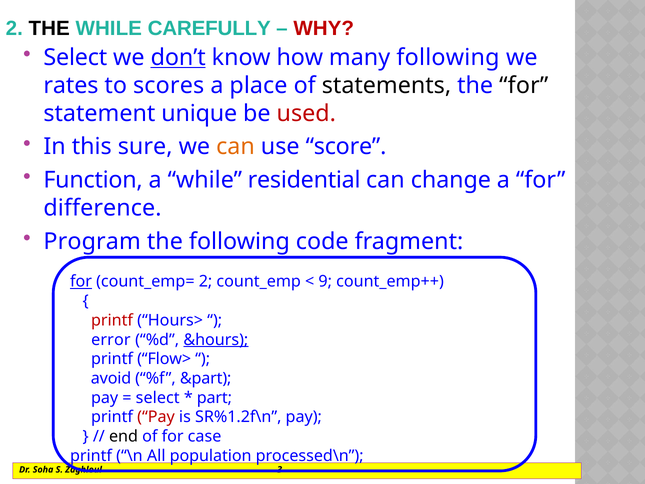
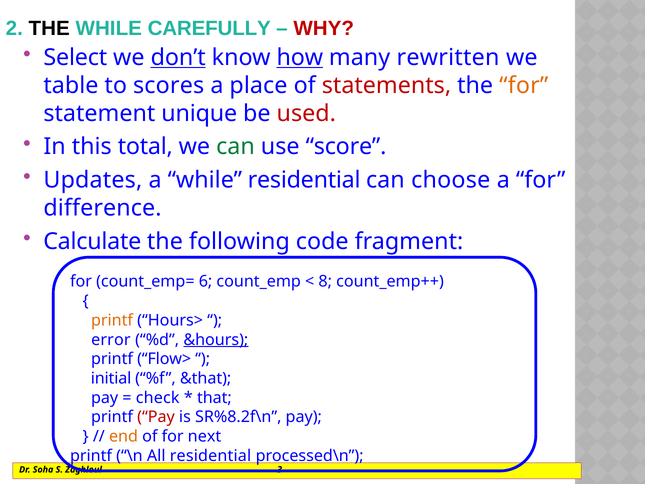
how underline: none -> present
many following: following -> rewritten
rates: rates -> table
statements colour: black -> red
for at (524, 85) colour: black -> orange
sure: sure -> total
can at (235, 147) colour: orange -> green
Function: Function -> Updates
change: change -> choose
Program: Program -> Calculate
for at (81, 282) underline: present -> none
count_emp= 2: 2 -> 6
9: 9 -> 8
printf at (112, 320) colour: red -> orange
avoid: avoid -> initial
&part: &part -> &that
select at (158, 398): select -> check
part: part -> that
SR%1.2f\n: SR%1.2f\n -> SR%8.2f\n
end colour: black -> orange
case: case -> next
All population: population -> residential
